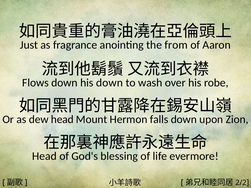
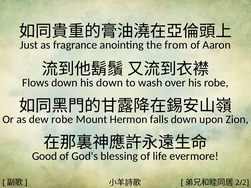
dew head: head -> robe
Head at (44, 156): Head -> Good
